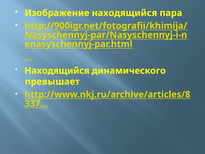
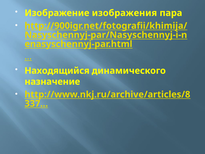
Изображение находящийся: находящийся -> изображения
превышает: превышает -> назначение
